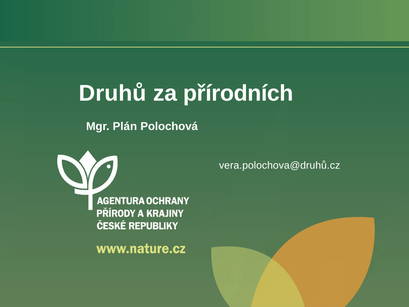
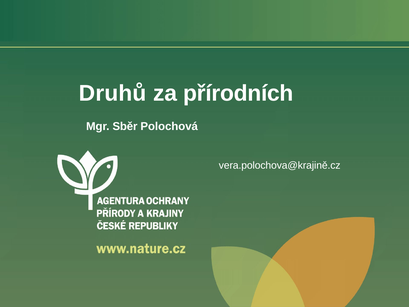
Plán: Plán -> Sběr
vera.polochova@druhů.cz: vera.polochova@druhů.cz -> vera.polochova@krajině.cz
